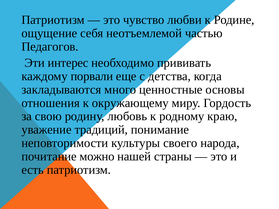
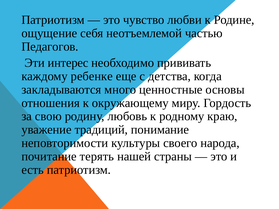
порвали: порвали -> ребенке
можно: можно -> терять
